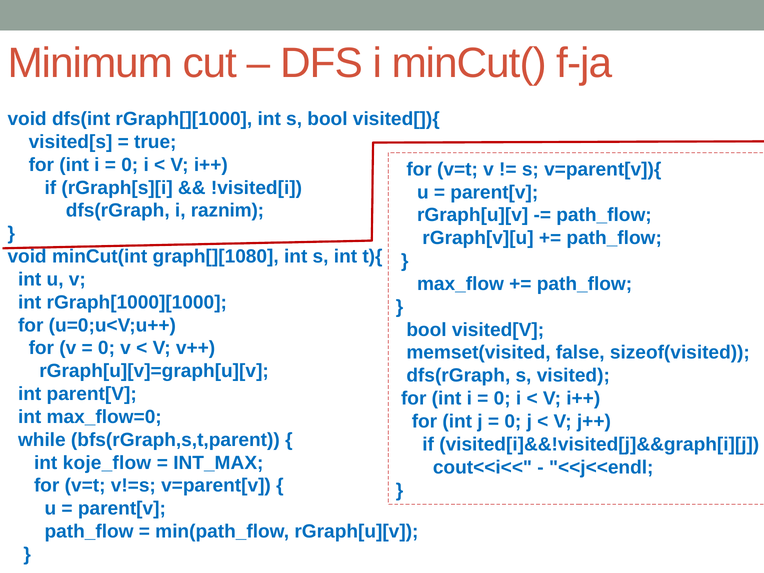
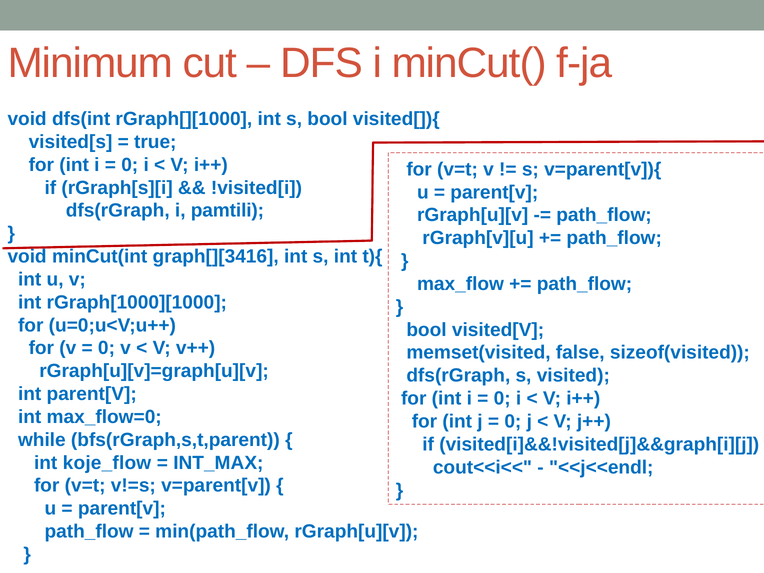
raznim: raznim -> pamtili
graph[][1080: graph[][1080 -> graph[][3416
